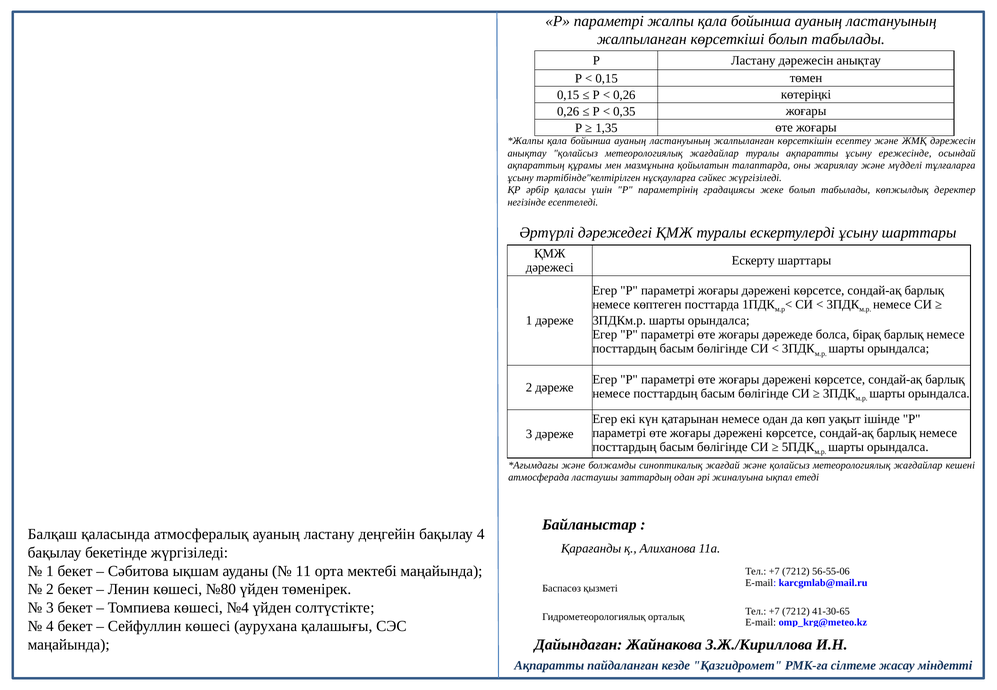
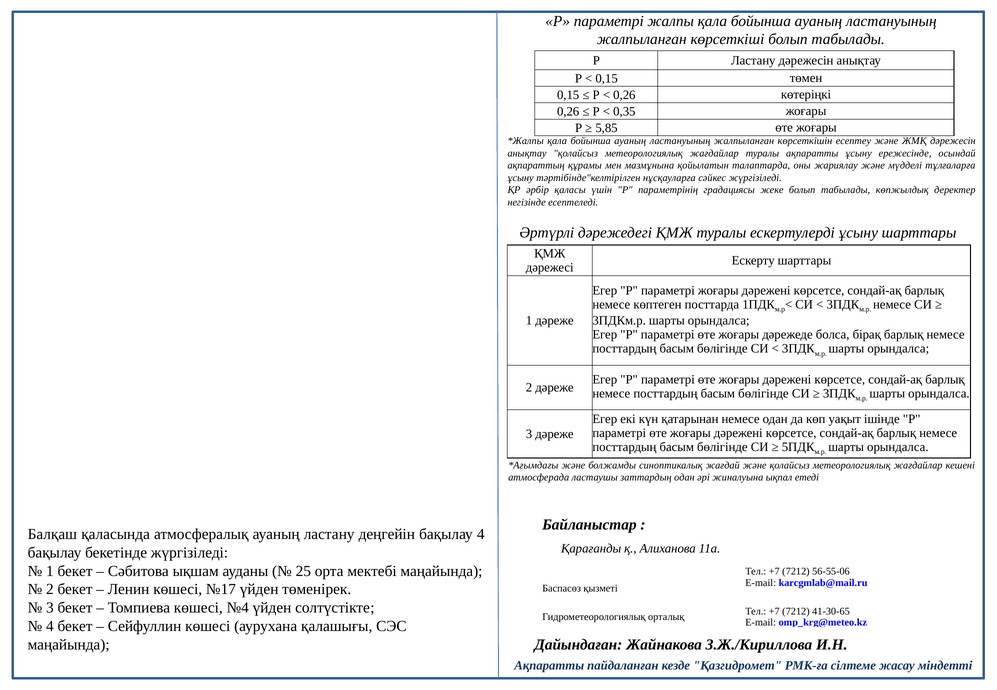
1,35: 1,35 -> 5,85
11: 11 -> 25
№80: №80 -> №17
